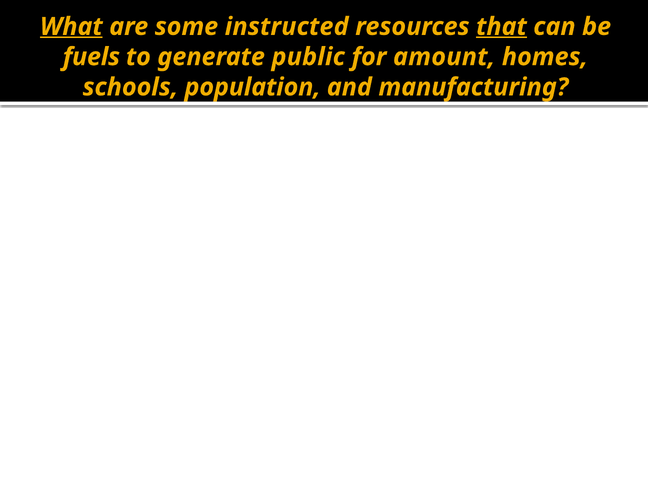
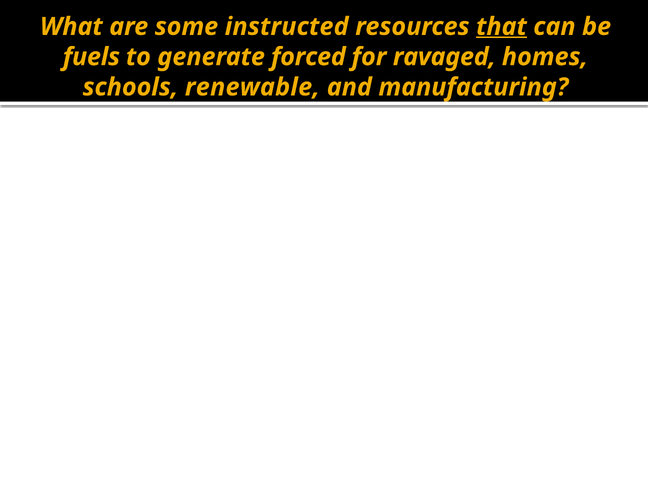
What underline: present -> none
public: public -> forced
amount: amount -> ravaged
population: population -> renewable
